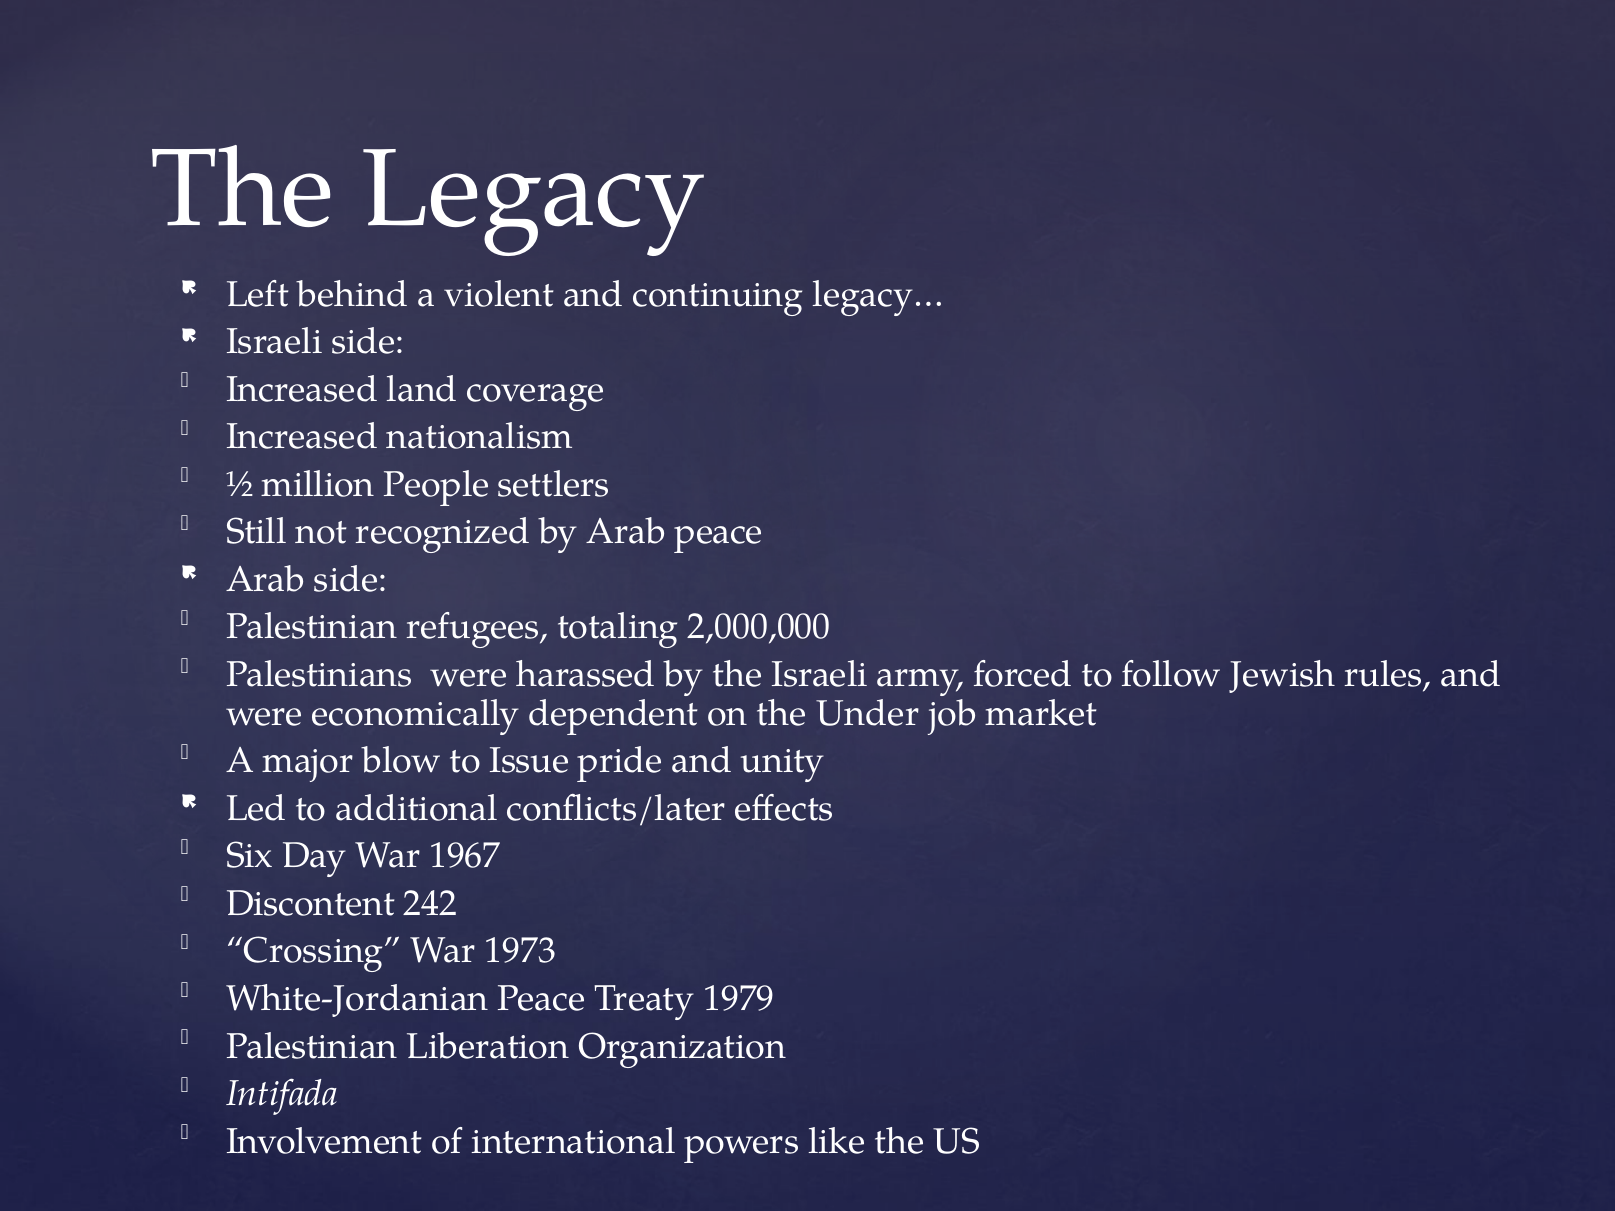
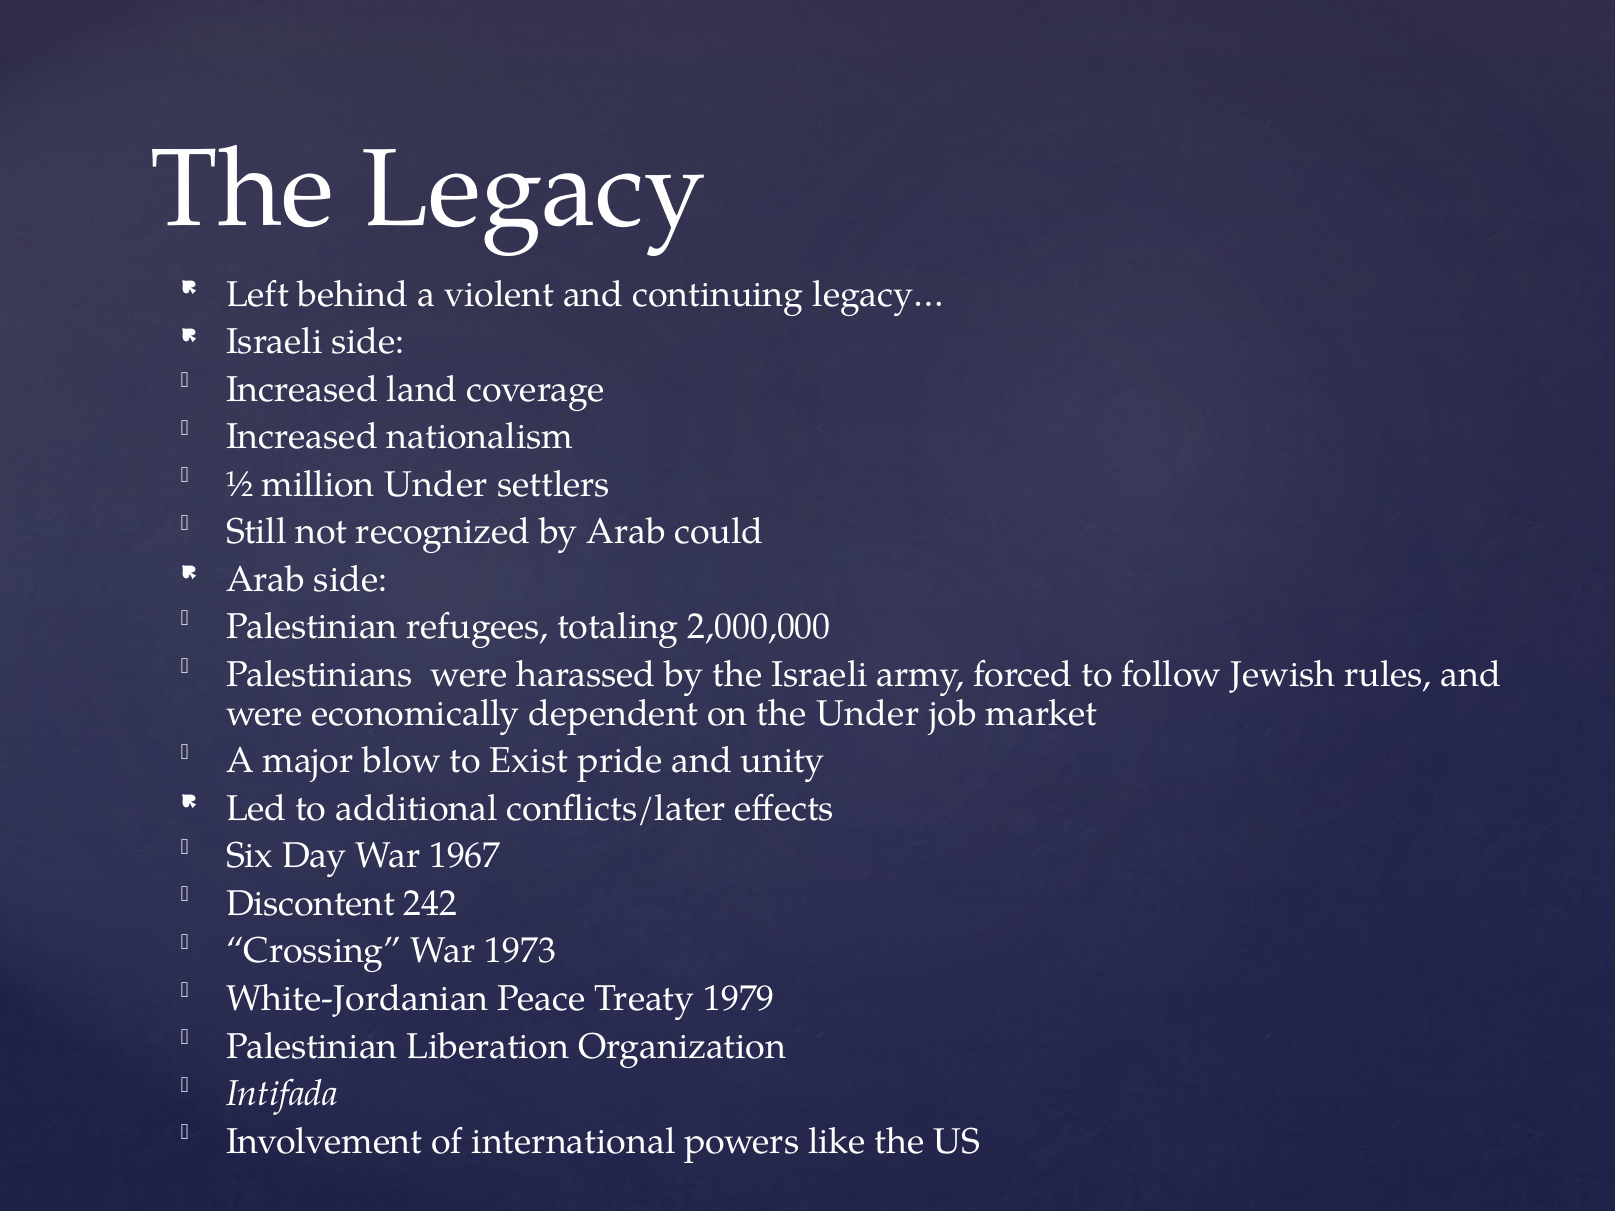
million People: People -> Under
Arab peace: peace -> could
Issue: Issue -> Exist
